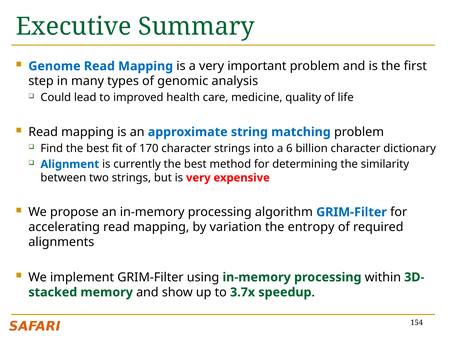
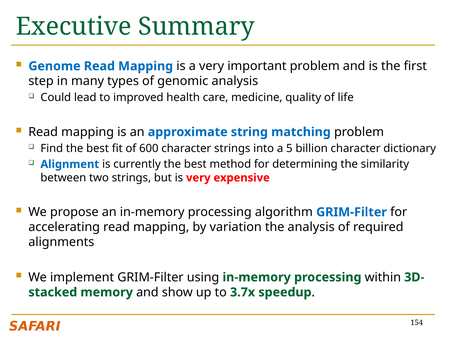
170: 170 -> 600
6: 6 -> 5
the entropy: entropy -> analysis
